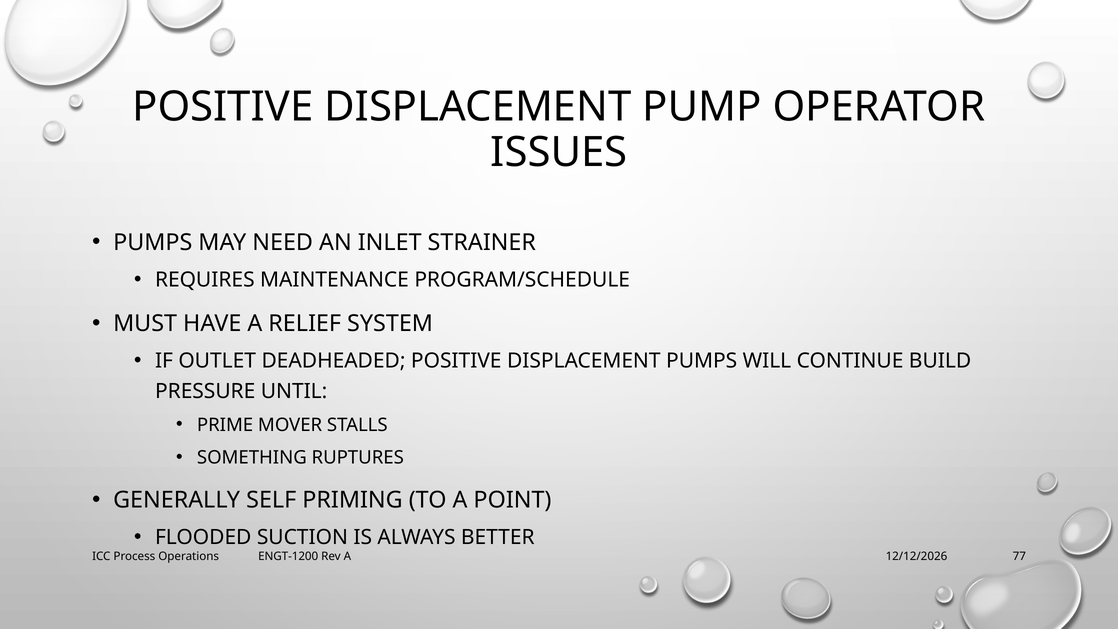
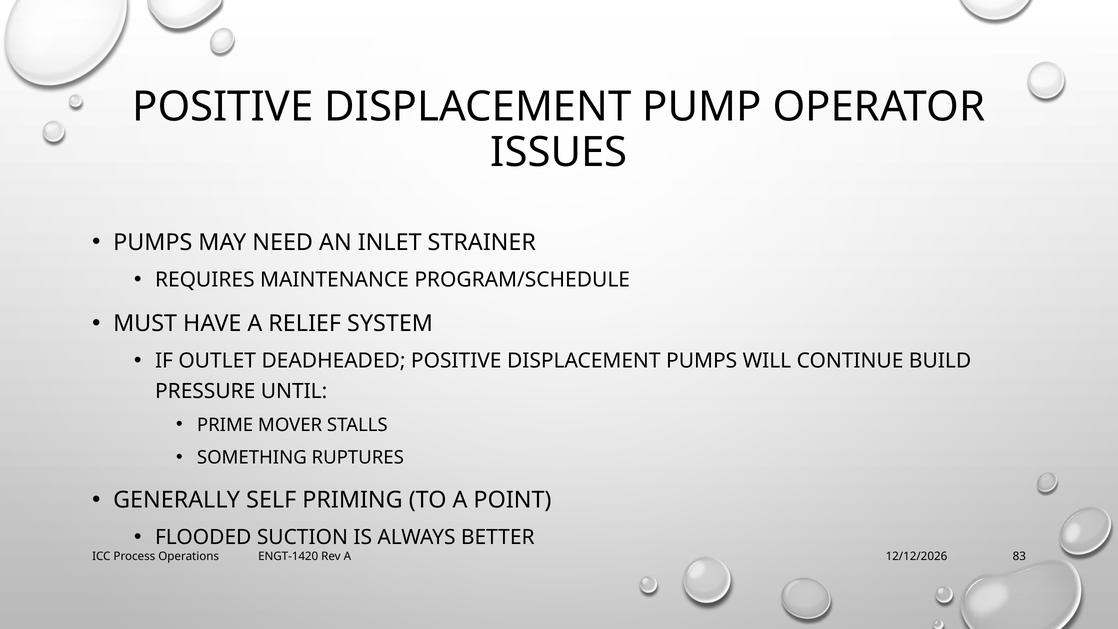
ENGT-1200: ENGT-1200 -> ENGT-1420
77: 77 -> 83
